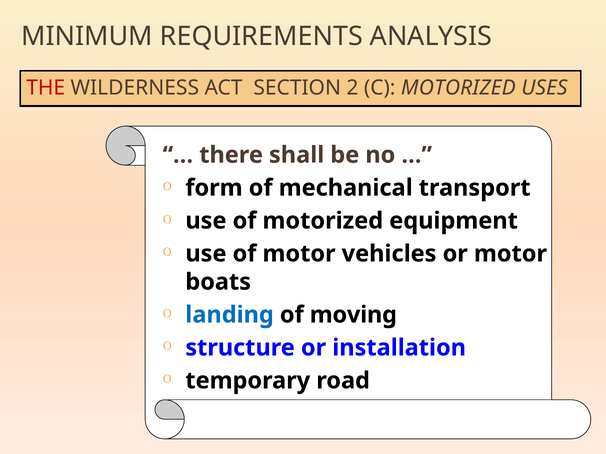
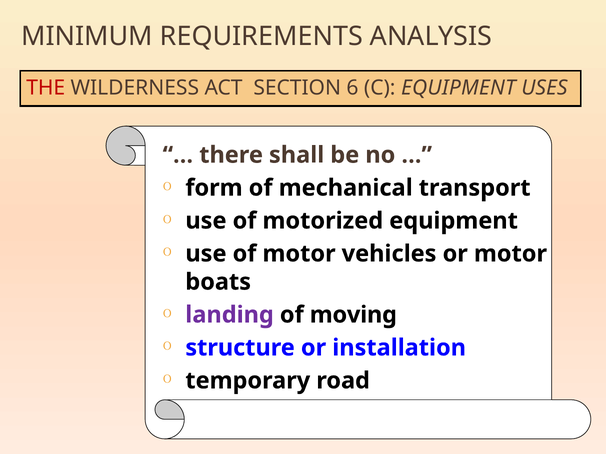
2: 2 -> 6
C MOTORIZED: MOTORIZED -> EQUIPMENT
landing colour: blue -> purple
